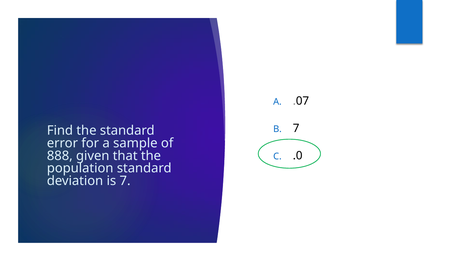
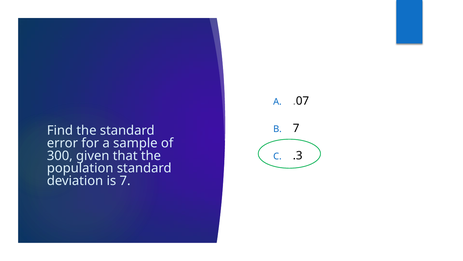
888: 888 -> 300
.0: .0 -> .3
